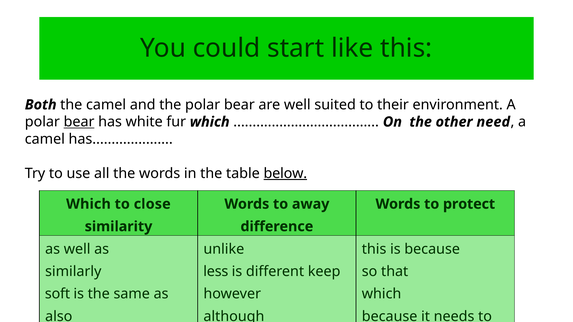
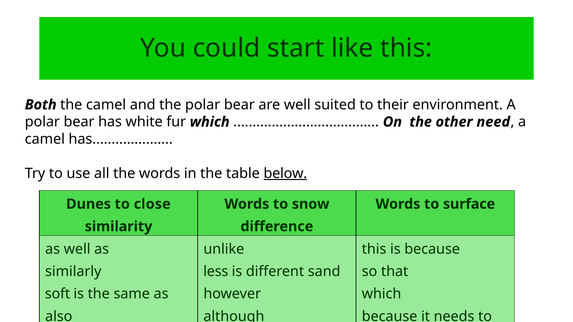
bear at (79, 122) underline: present -> none
Which at (88, 204): Which -> Dunes
away: away -> snow
protect: protect -> surface
keep: keep -> sand
